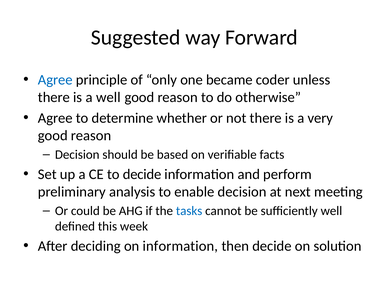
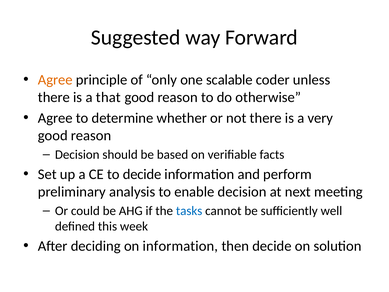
Agree at (55, 80) colour: blue -> orange
became: became -> scalable
a well: well -> that
